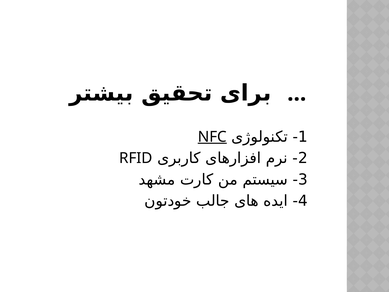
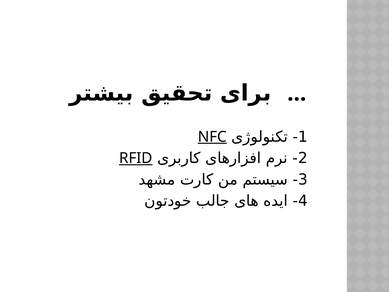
RFID underline: none -> present
